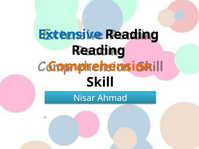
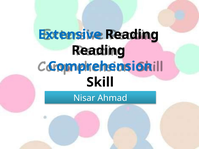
Comprehension colour: orange -> blue
